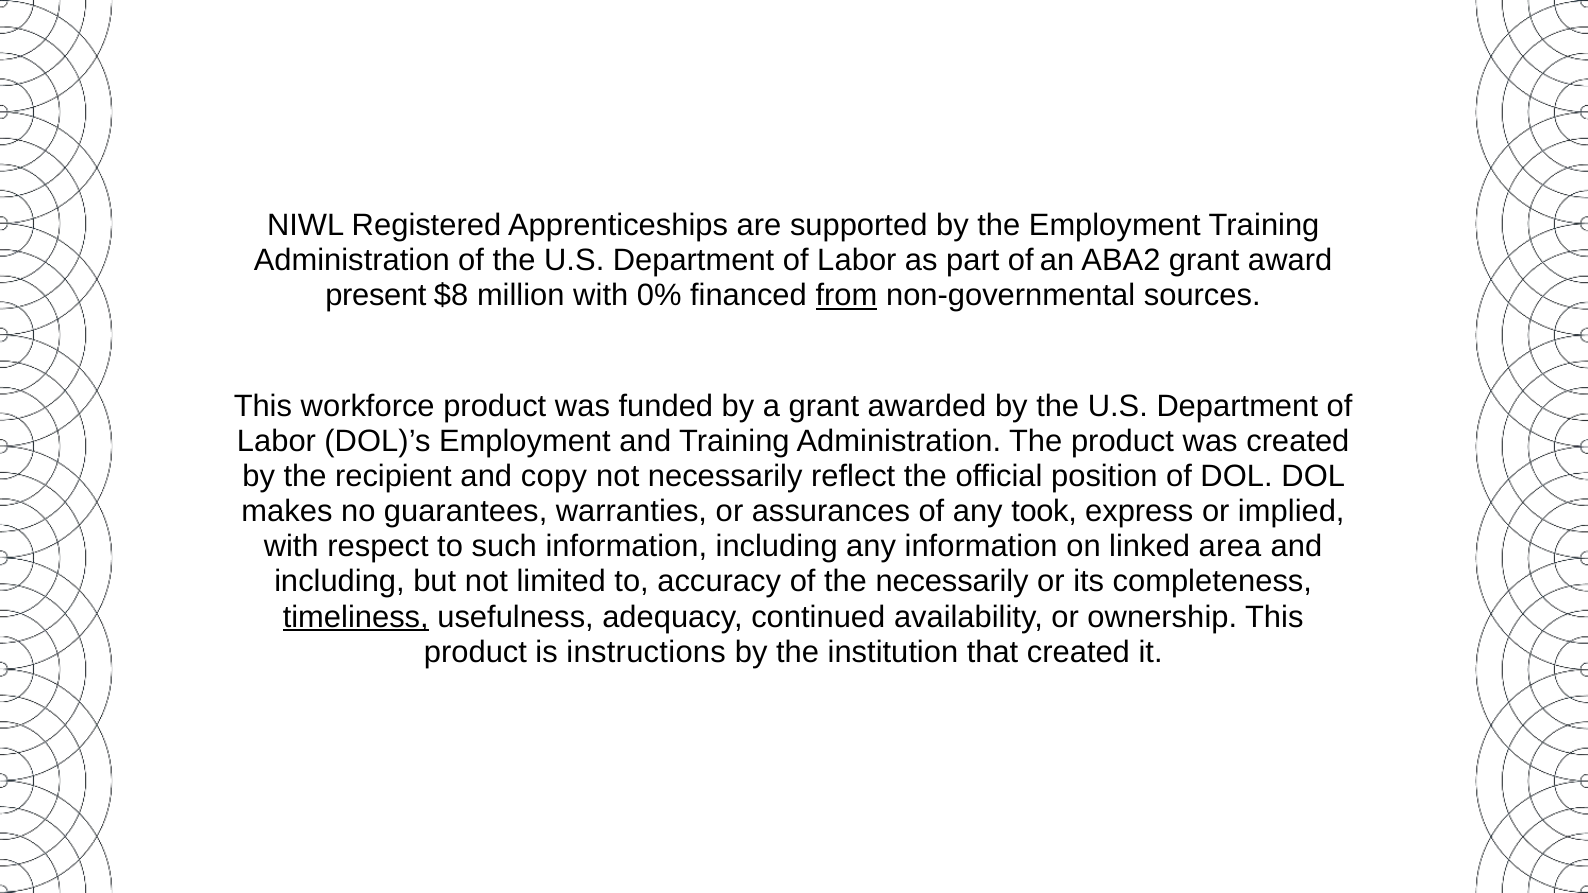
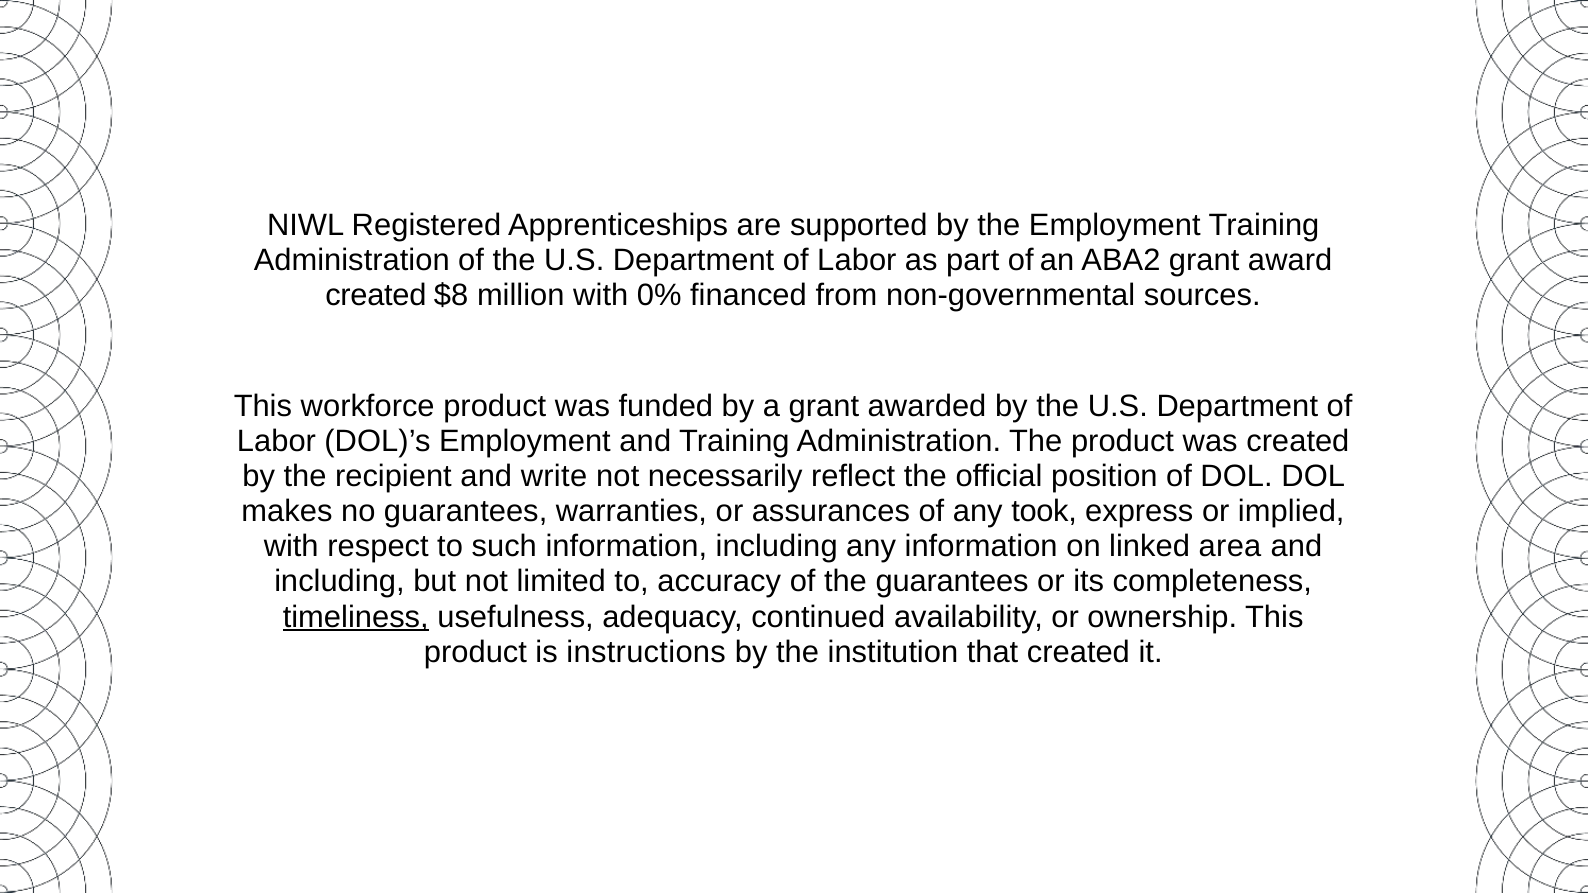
present at (376, 296): present -> created
from underline: present -> none
copy: copy -> write
the necessarily: necessarily -> guarantees
